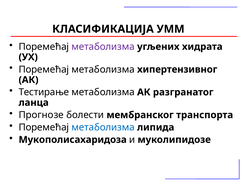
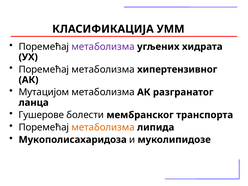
Тестирање: Тестирање -> Mутацијом
Прогнозе: Прогнозе -> Гушерове
метаболизма at (103, 127) colour: blue -> orange
